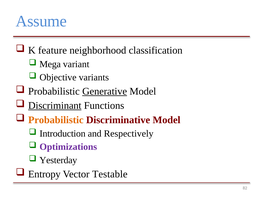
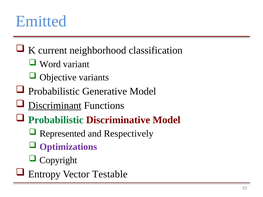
Assume: Assume -> Emitted
feature: feature -> current
Mega: Mega -> Word
Generative underline: present -> none
Probabilistic at (56, 120) colour: orange -> green
Introduction: Introduction -> Represented
Yesterday: Yesterday -> Copyright
